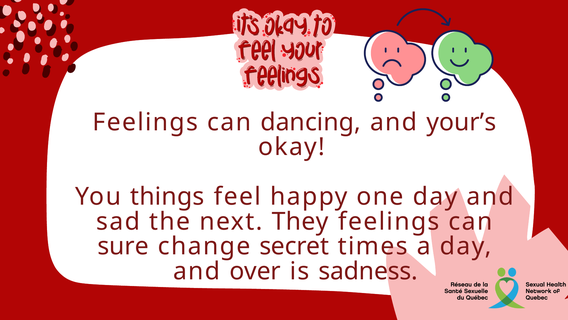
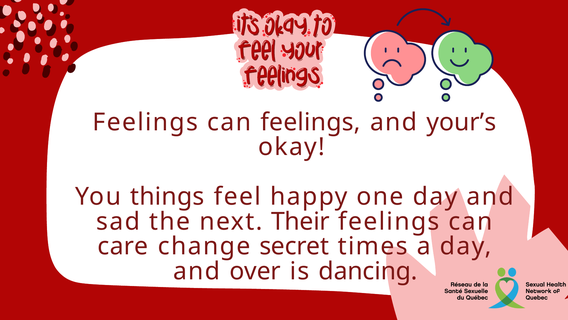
can dancing: dancing -> feelings
They: They -> Their
sure: sure -> care
sadness: sadness -> dancing
